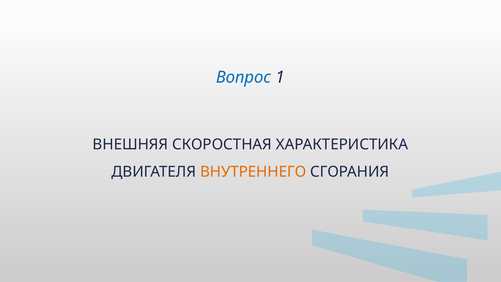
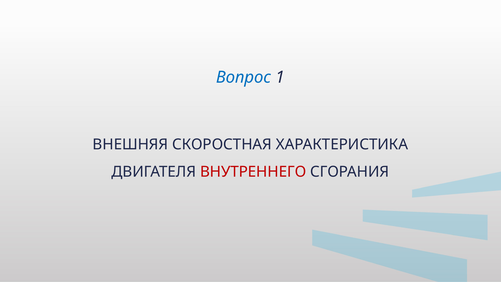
ВНУТРЕННЕГО colour: orange -> red
